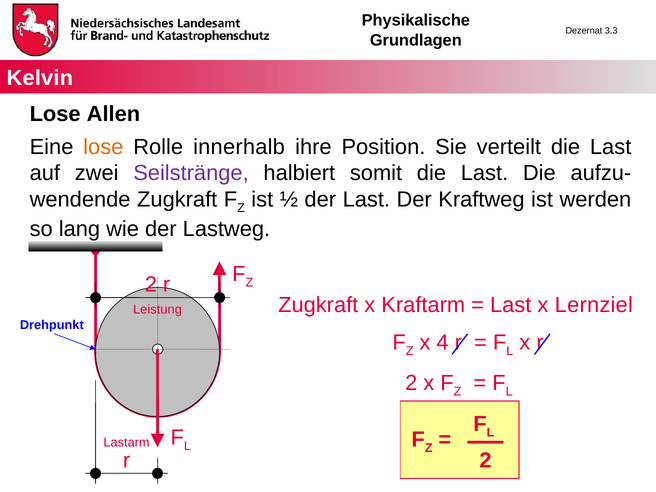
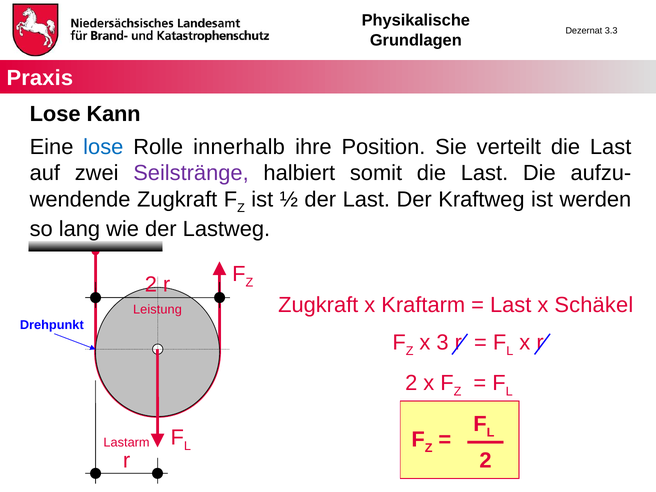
Kelvin: Kelvin -> Praxis
Allen: Allen -> Kann
lose at (103, 147) colour: orange -> blue
Lernziel: Lernziel -> Schäkel
4: 4 -> 3
